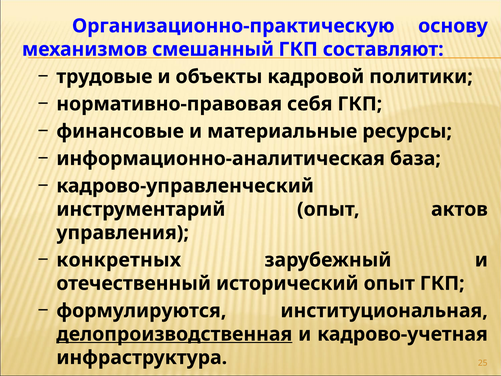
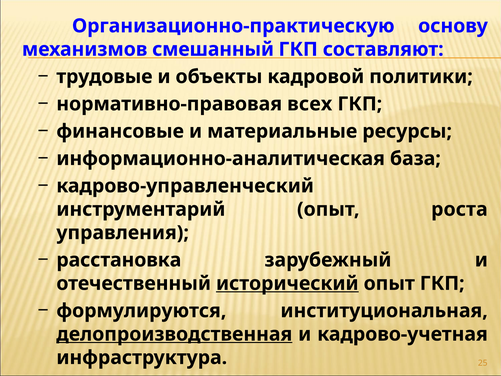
себя: себя -> всех
актов: актов -> роста
конкретных: конкретных -> расстановка
исторический underline: none -> present
